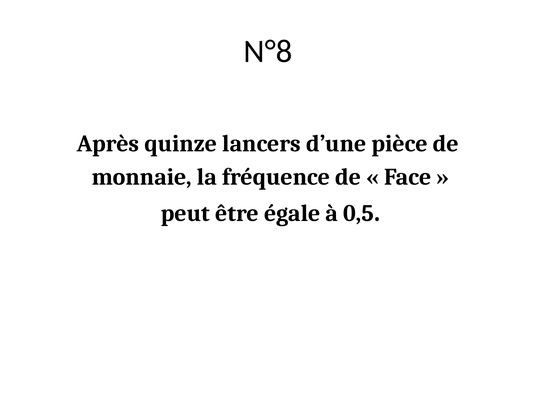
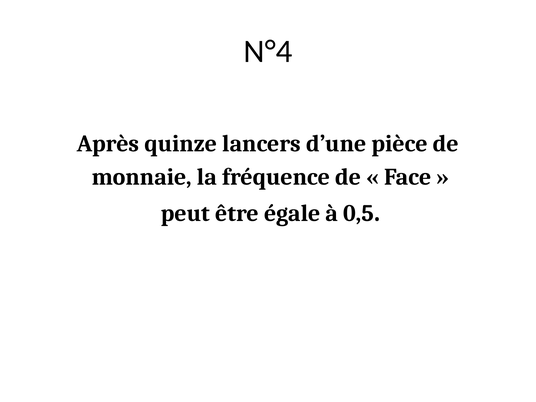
N°8: N°8 -> N°4
